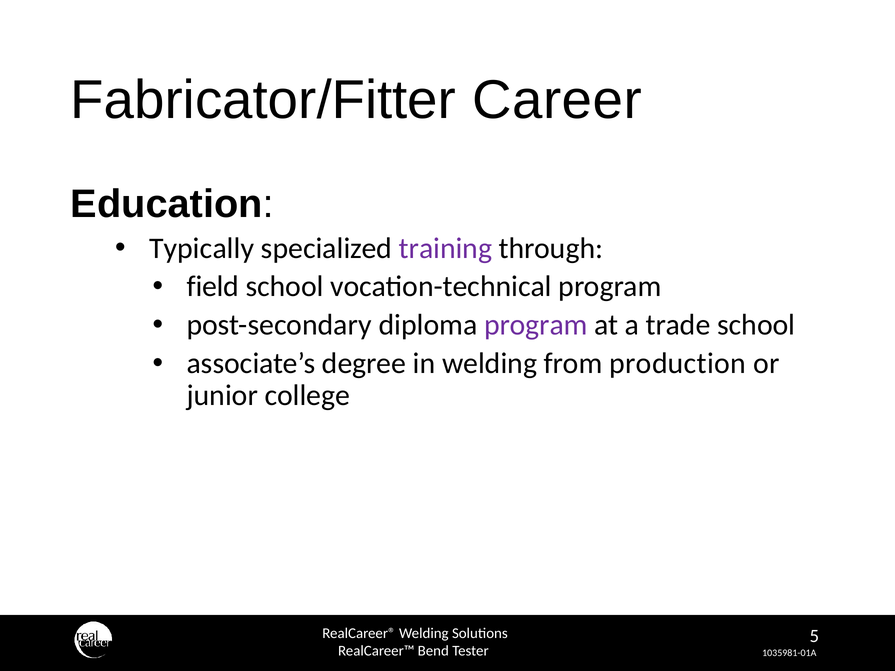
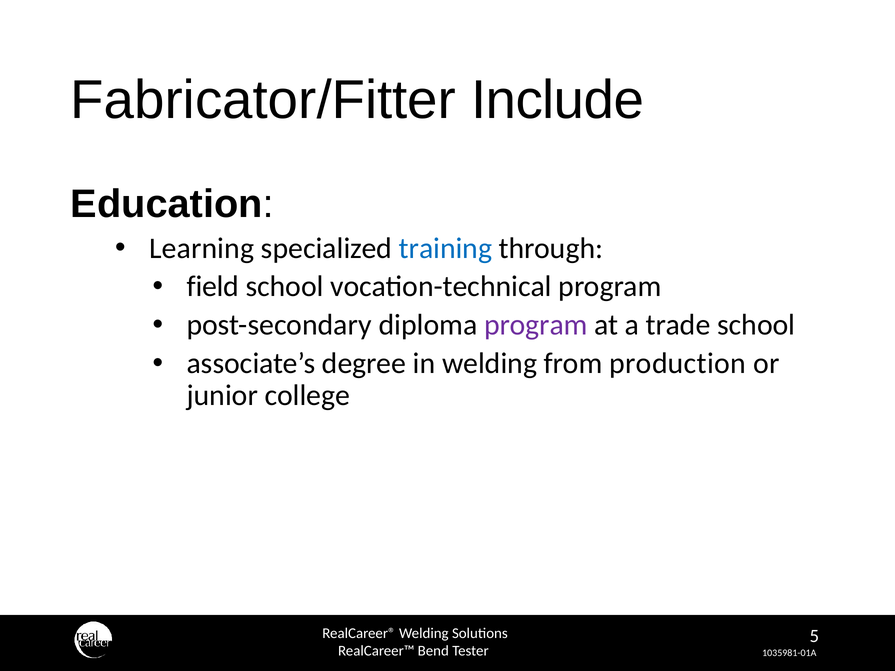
Career: Career -> Include
Typically: Typically -> Learning
training colour: purple -> blue
